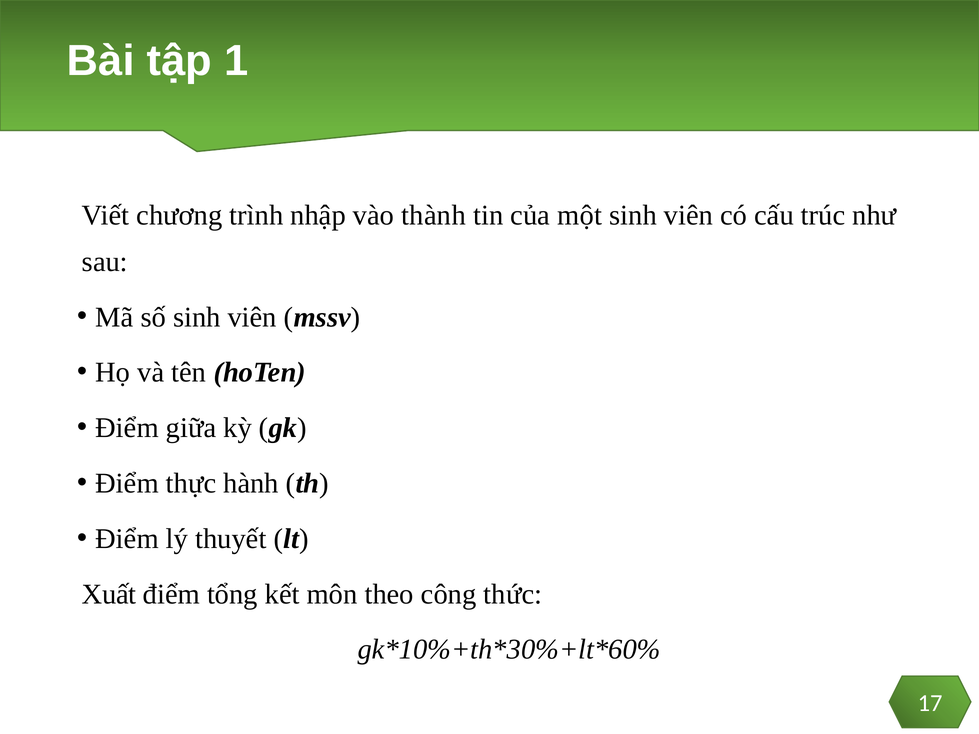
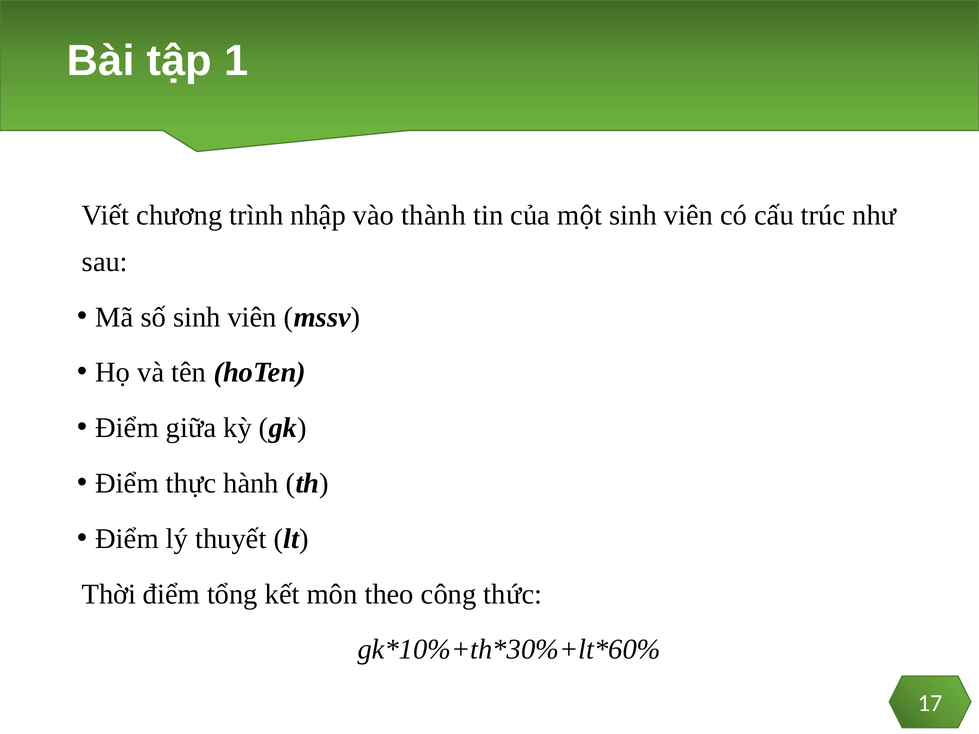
Xuất: Xuất -> Thời
